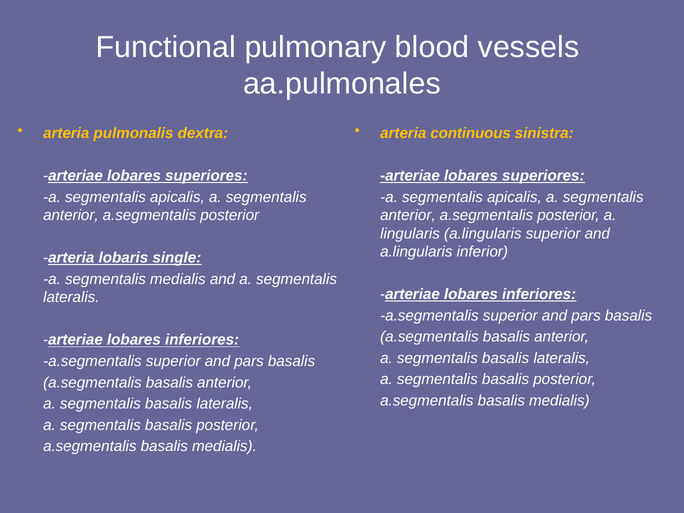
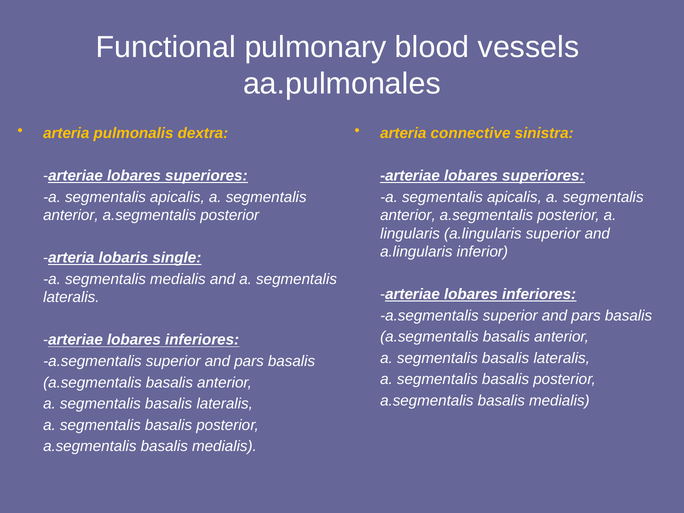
continuous: continuous -> connective
